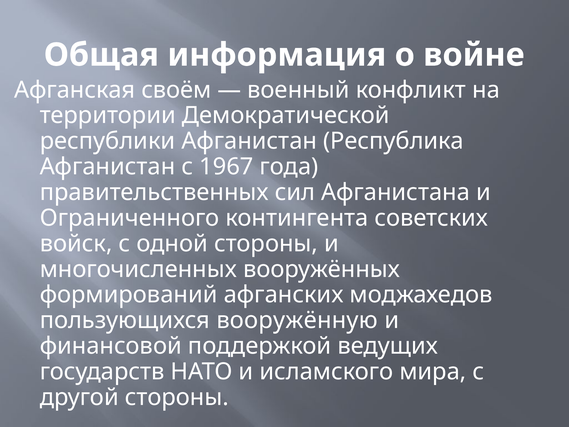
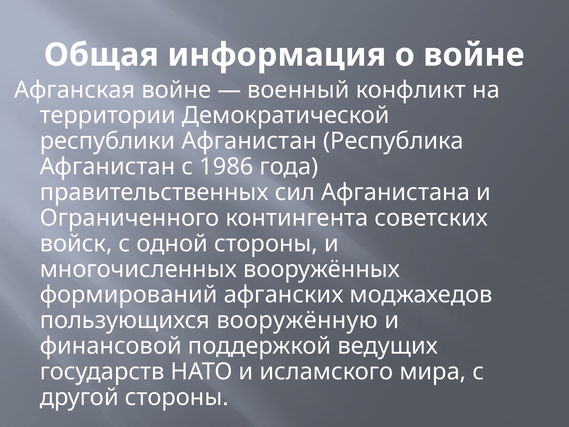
Афганская своём: своём -> войне
1967: 1967 -> 1986
